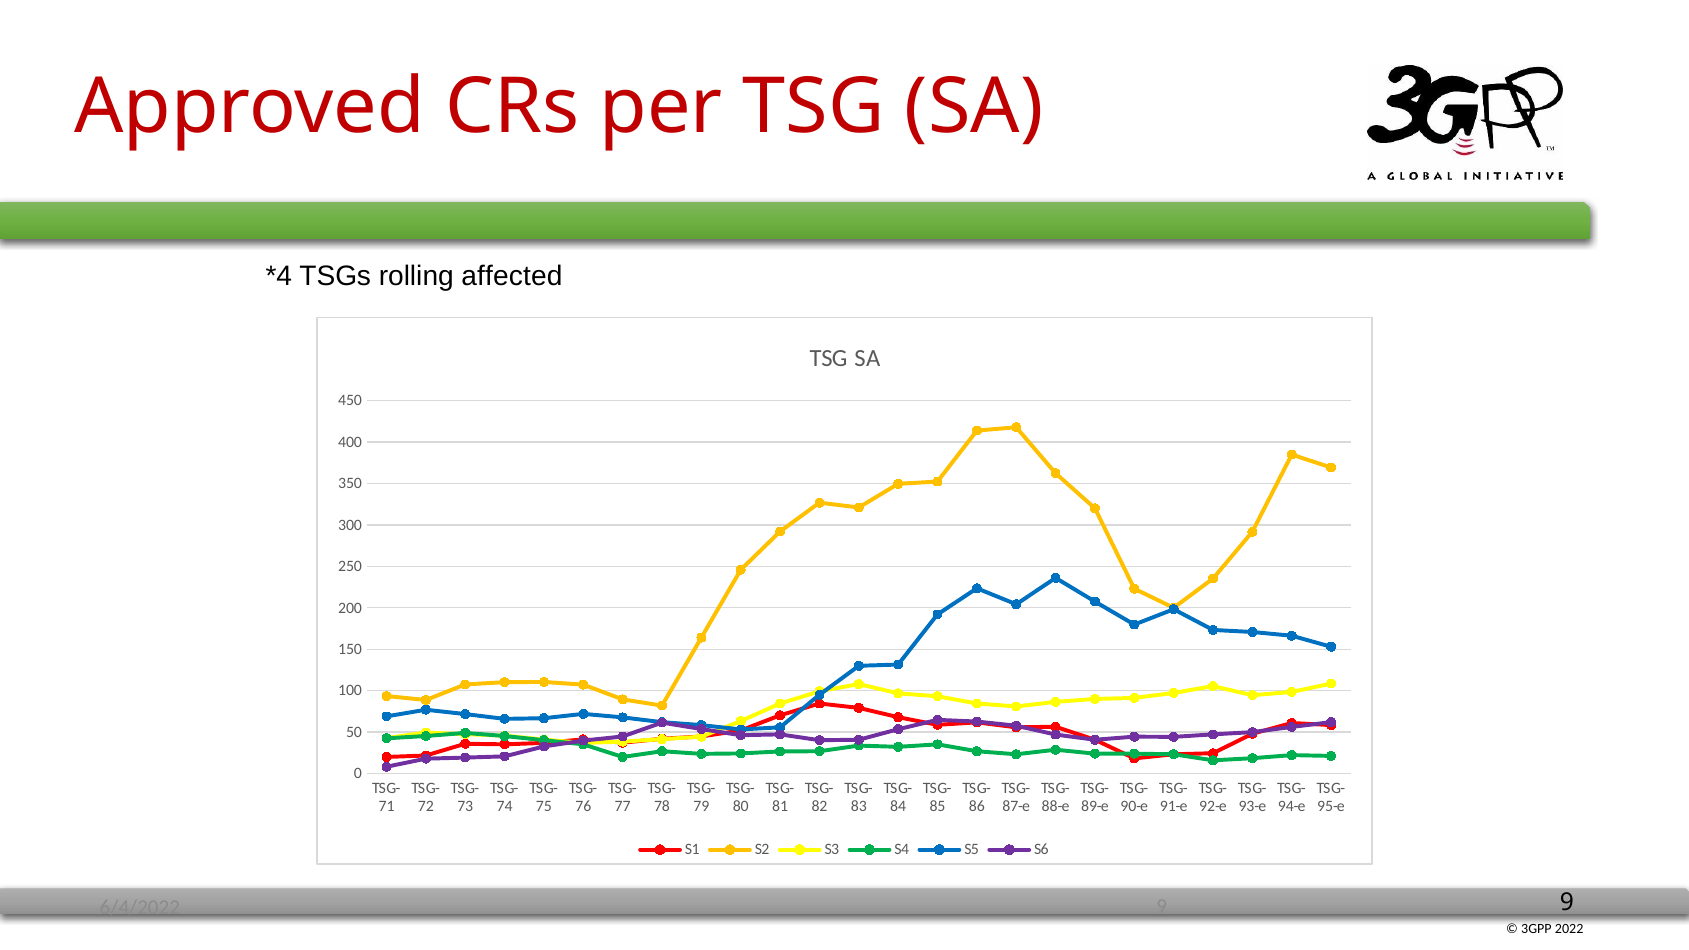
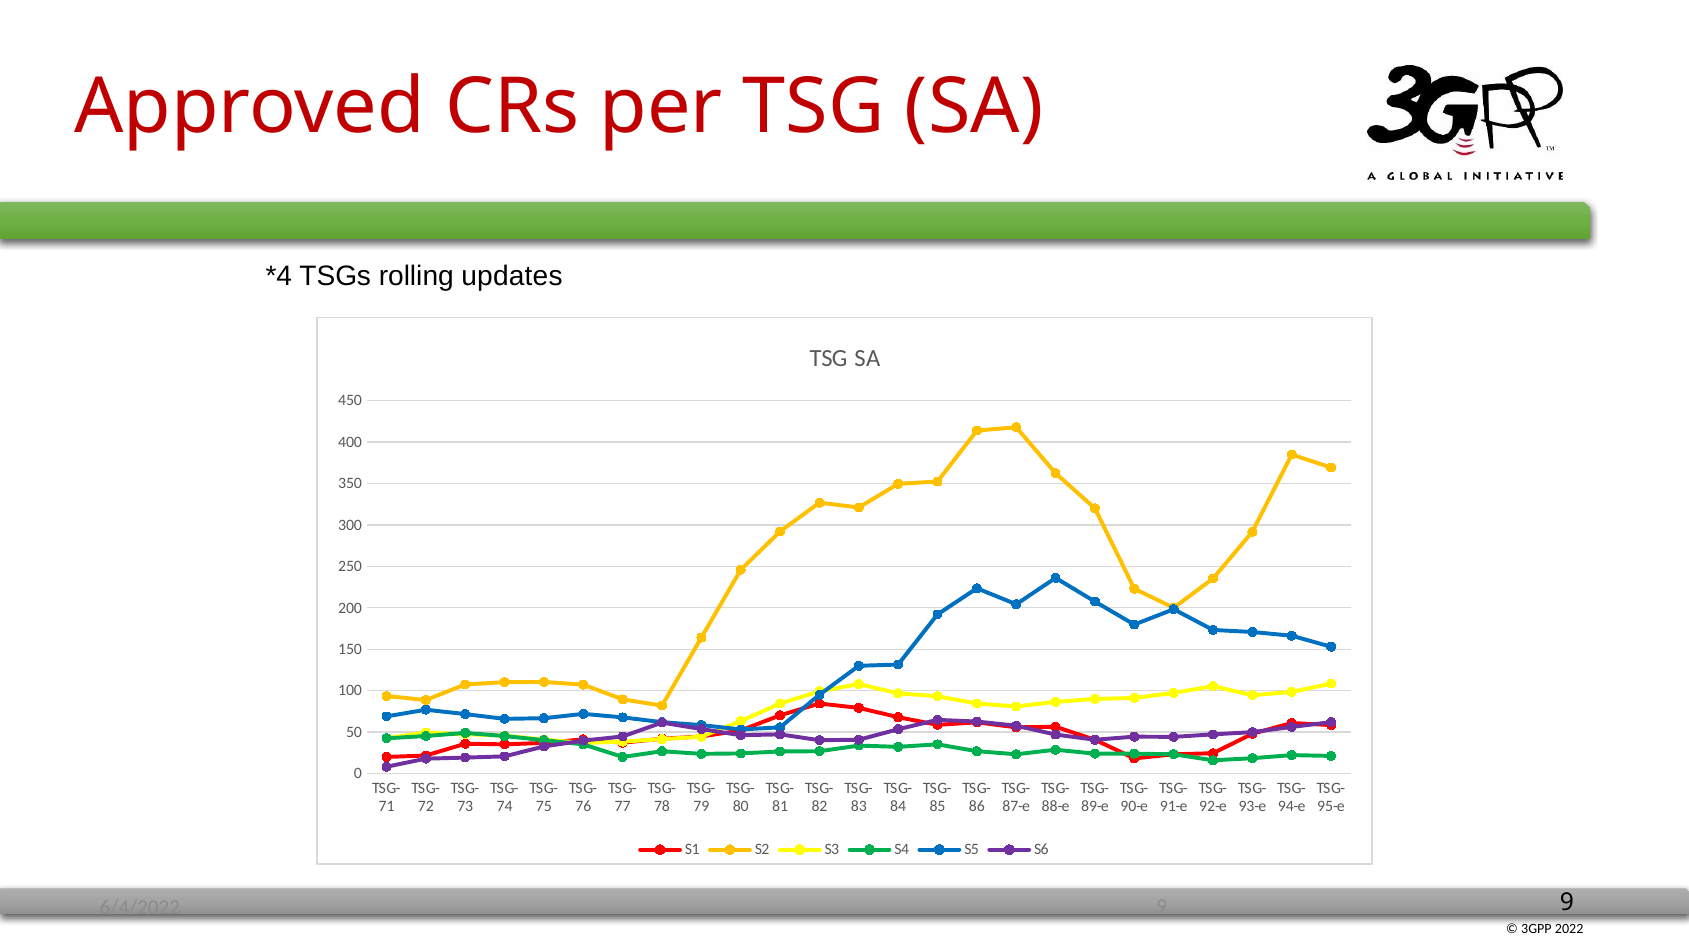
affected: affected -> updates
